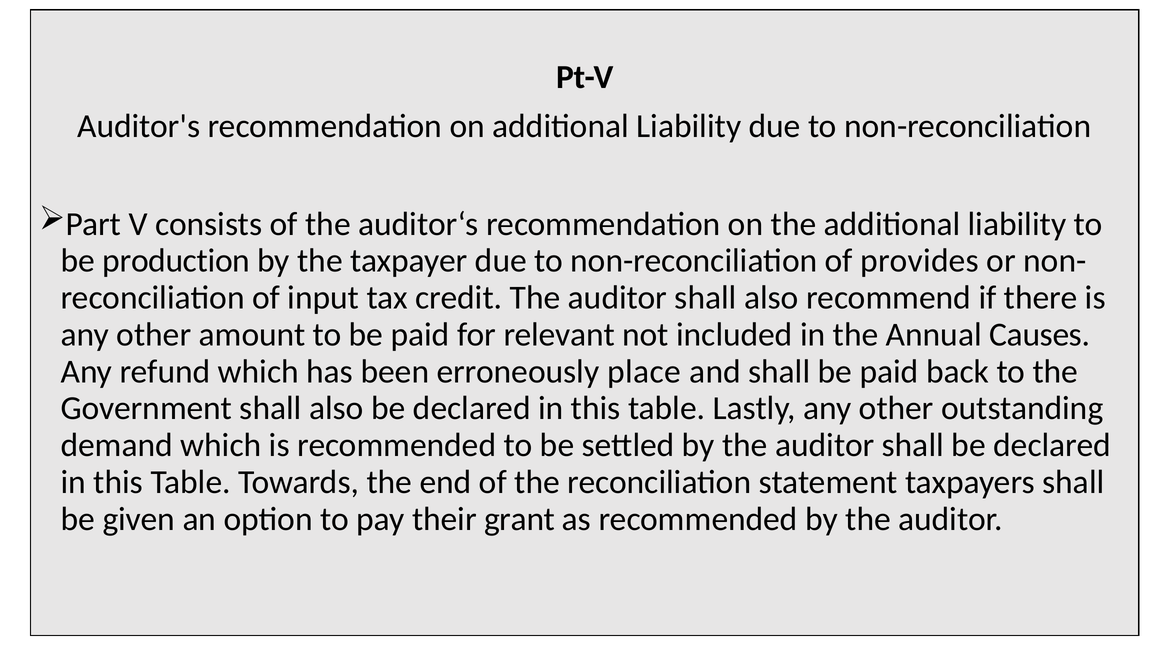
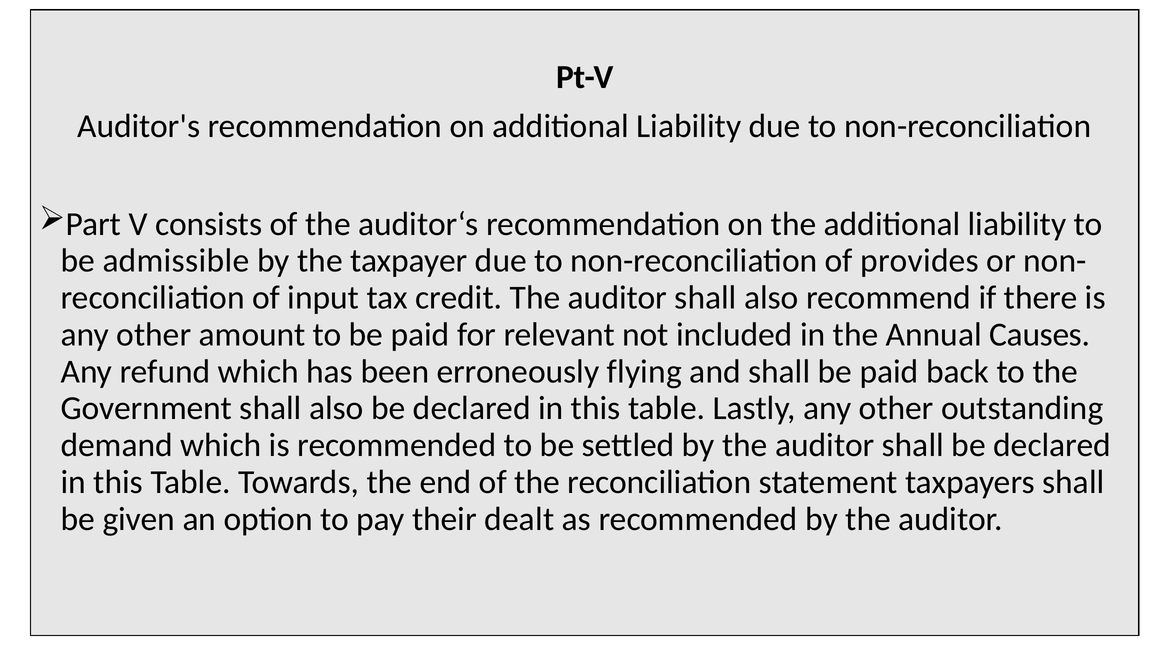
production: production -> admissible
place: place -> flying
grant: grant -> dealt
